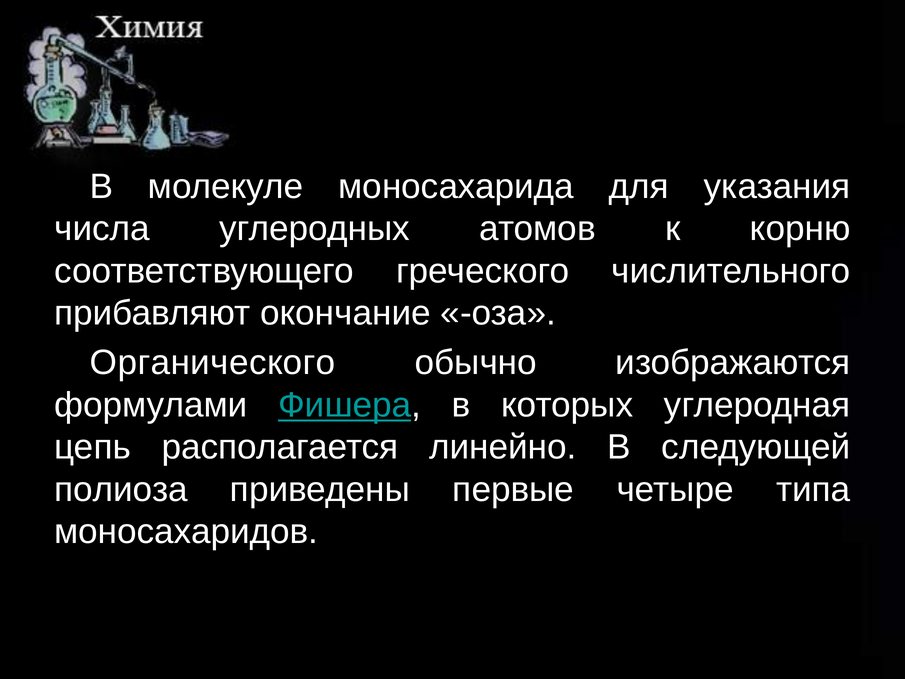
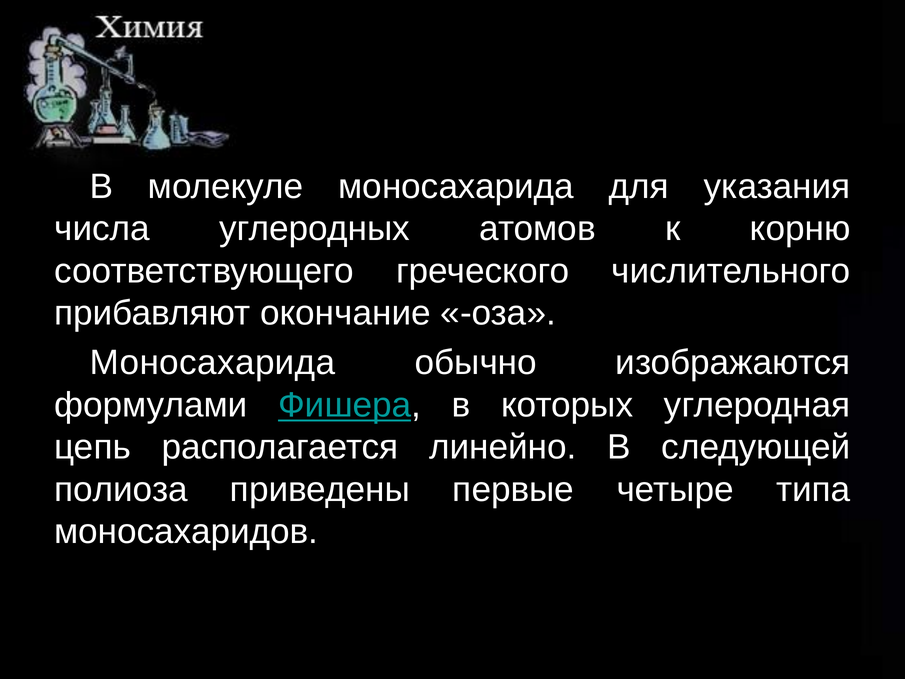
Органического at (213, 363): Органического -> Моносахарида
